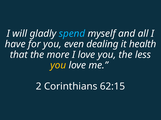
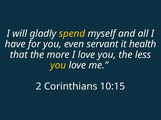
spend colour: light blue -> yellow
dealing: dealing -> servant
62:15: 62:15 -> 10:15
